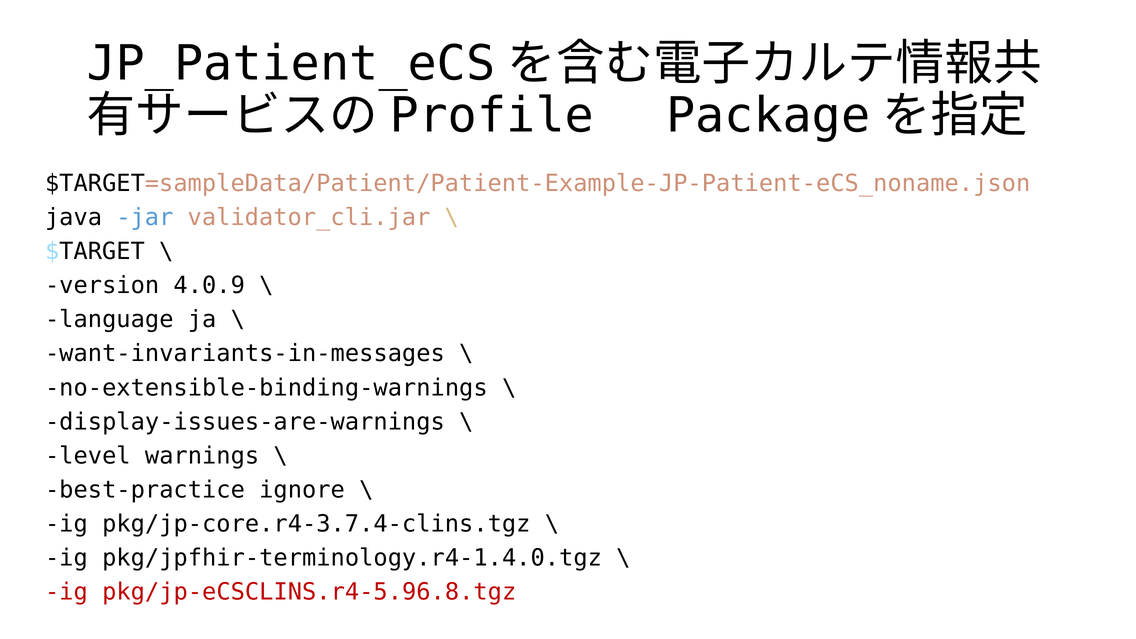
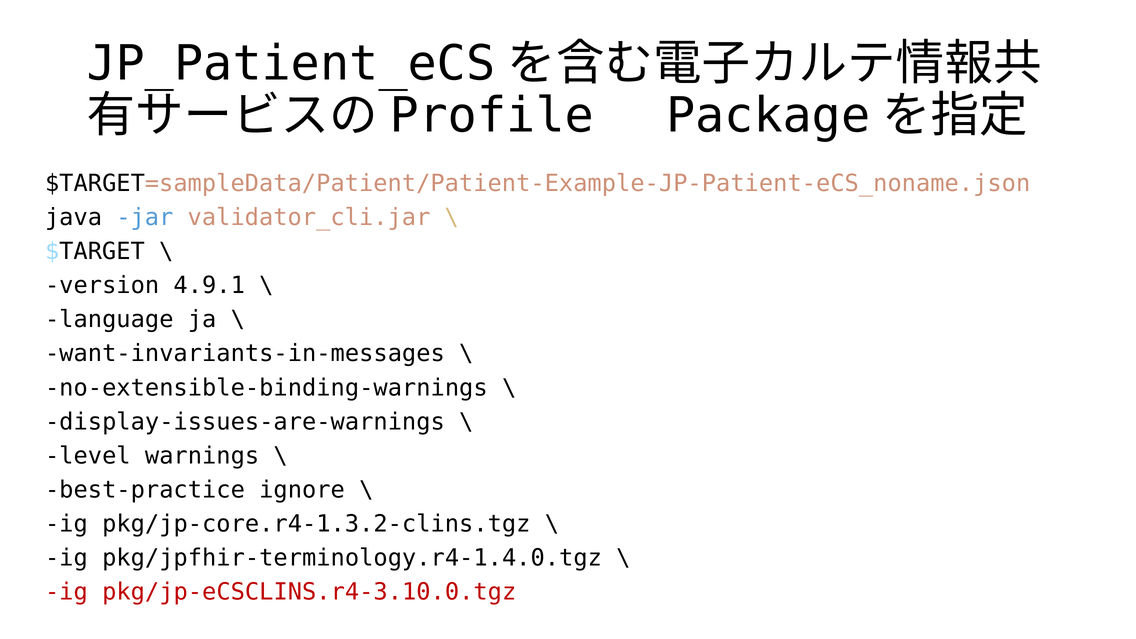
4.0.9: 4.0.9 -> 4.9.1
pkg/jp-core.r4-3.7.4-clins.tgz: pkg/jp-core.r4-3.7.4-clins.tgz -> pkg/jp-core.r4-1.3.2-clins.tgz
pkg/jp-eCSCLINS.r4-5.96.8.tgz: pkg/jp-eCSCLINS.r4-5.96.8.tgz -> pkg/jp-eCSCLINS.r4-3.10.0.tgz
